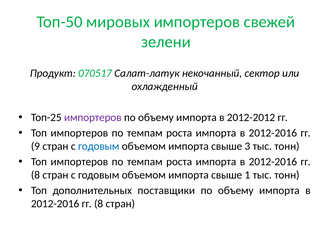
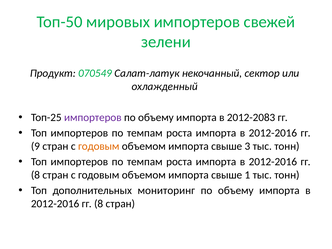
070517: 070517 -> 070549
2012-2012: 2012-2012 -> 2012-2083
годовым at (99, 146) colour: blue -> orange
поставщики: поставщики -> мониторинг
